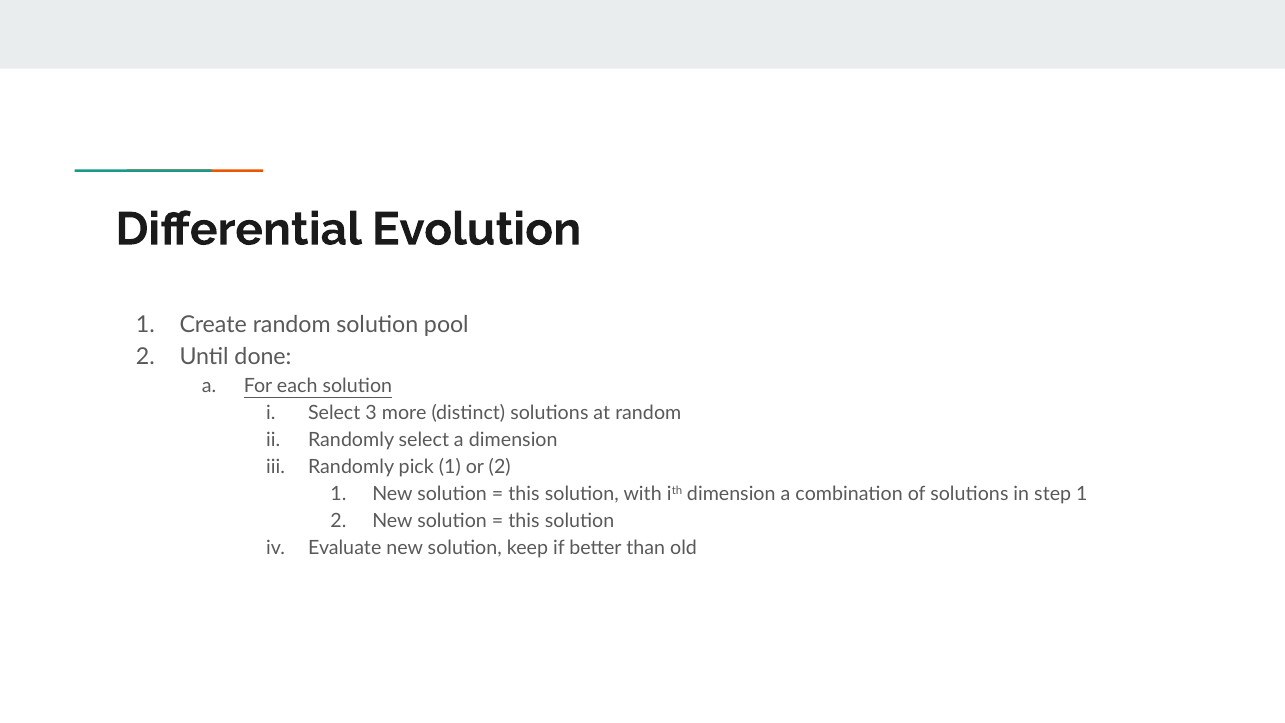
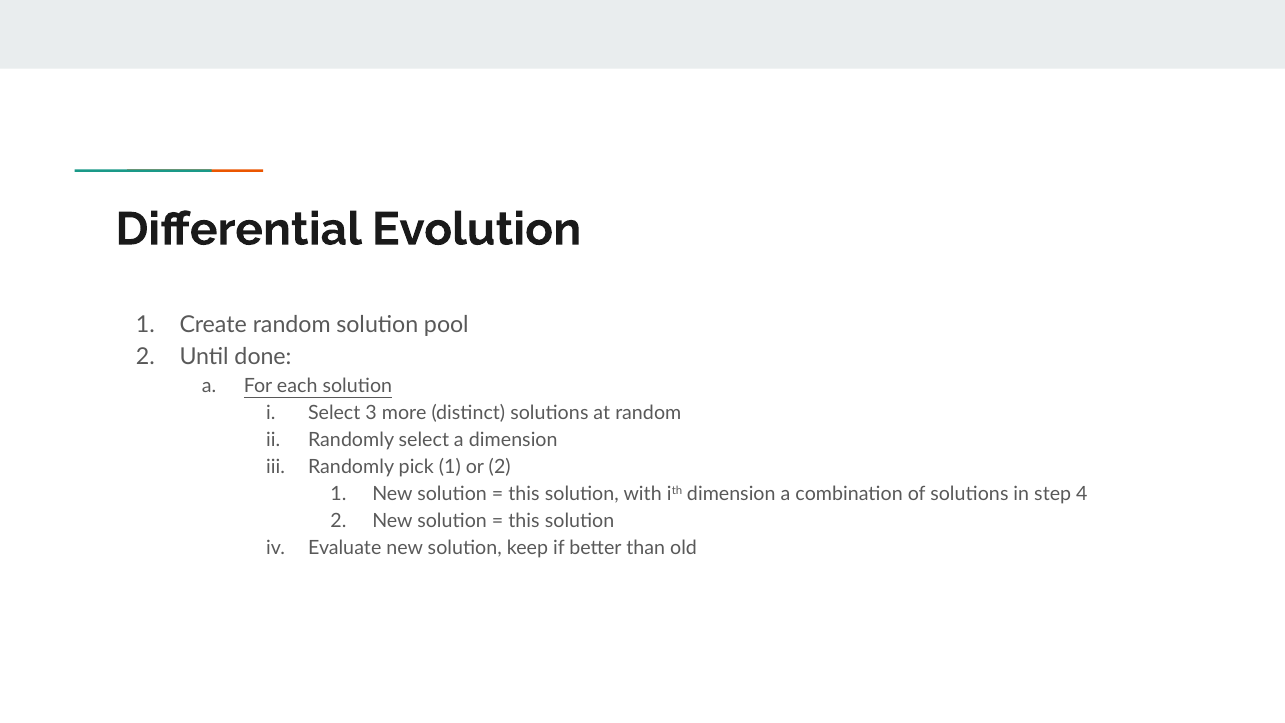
step 1: 1 -> 4
